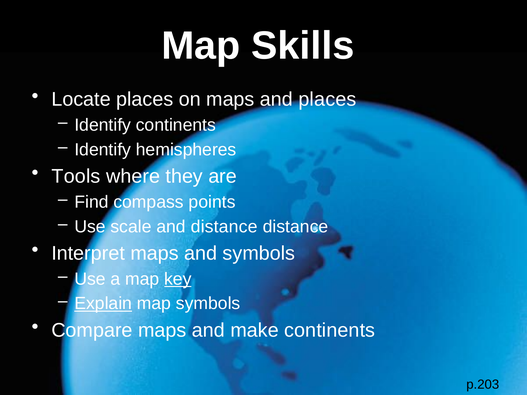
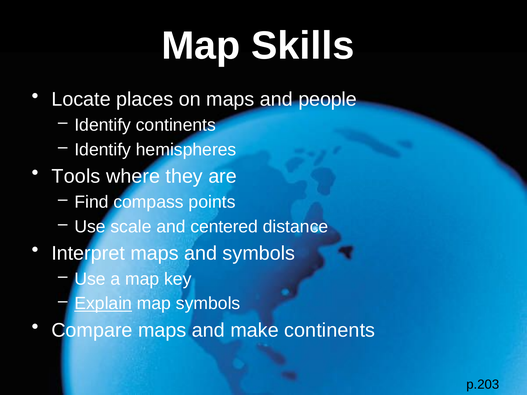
and places: places -> people
and distance: distance -> centered
key underline: present -> none
